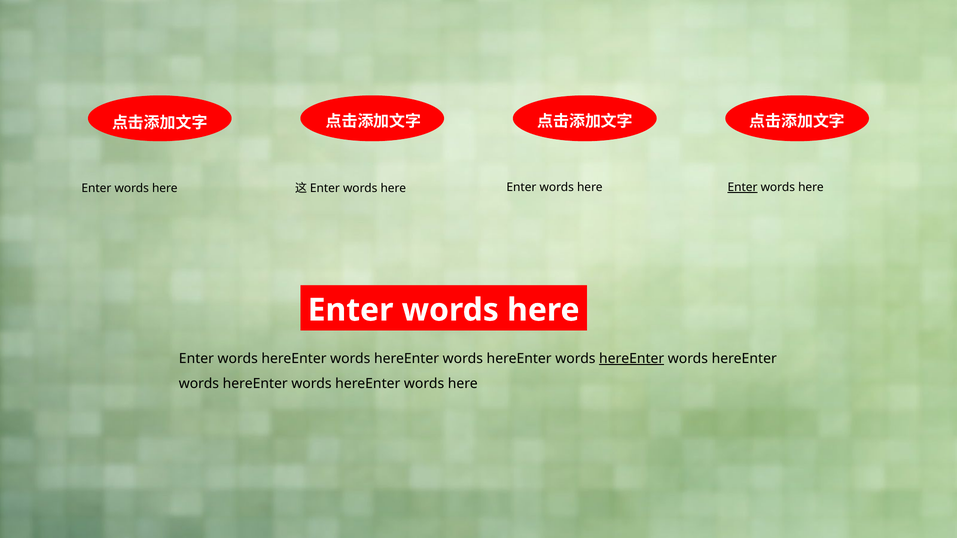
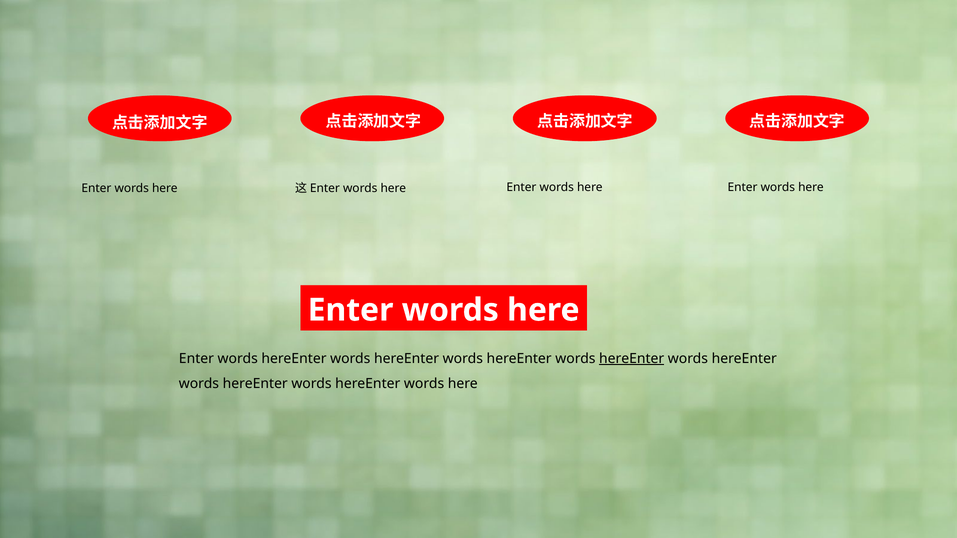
Enter at (743, 187) underline: present -> none
